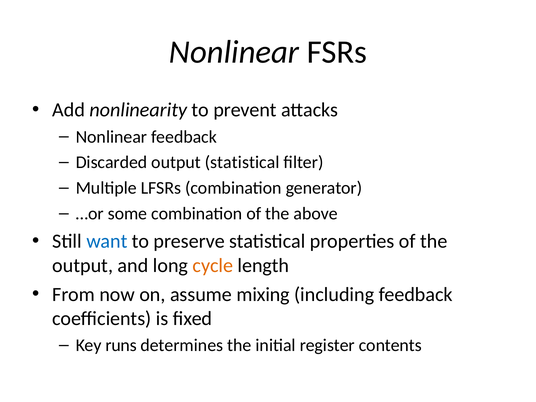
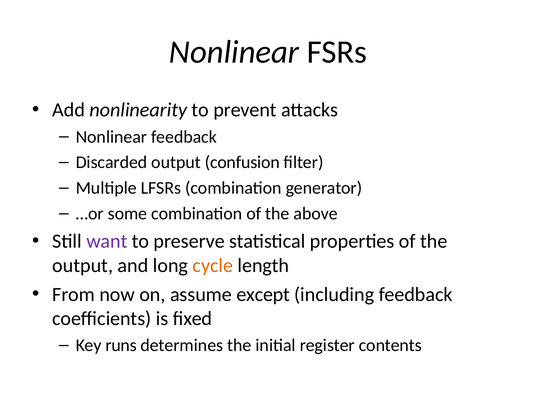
output statistical: statistical -> confusion
want colour: blue -> purple
mixing: mixing -> except
